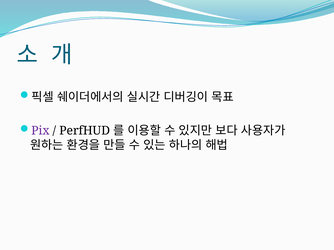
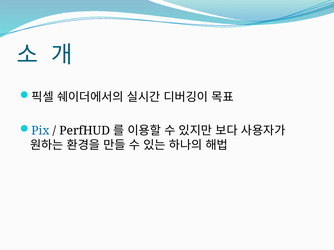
Pix colour: purple -> blue
